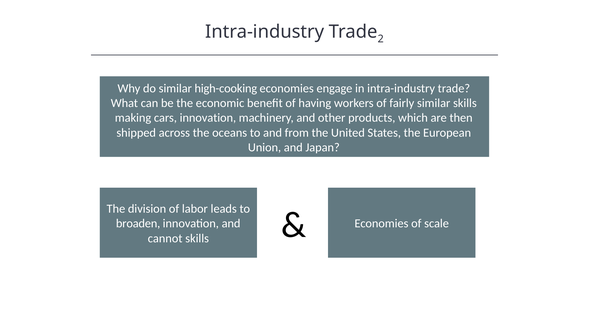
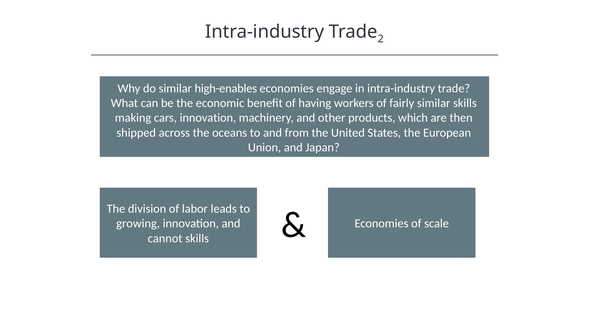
high-cooking: high-cooking -> high-enables
broaden: broaden -> growing
